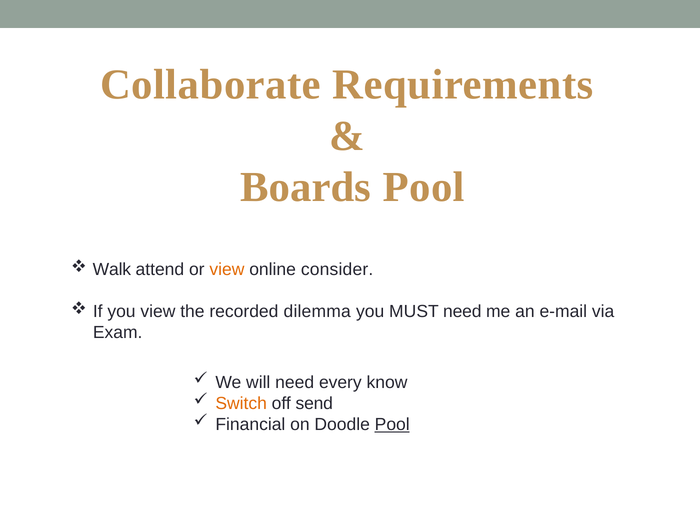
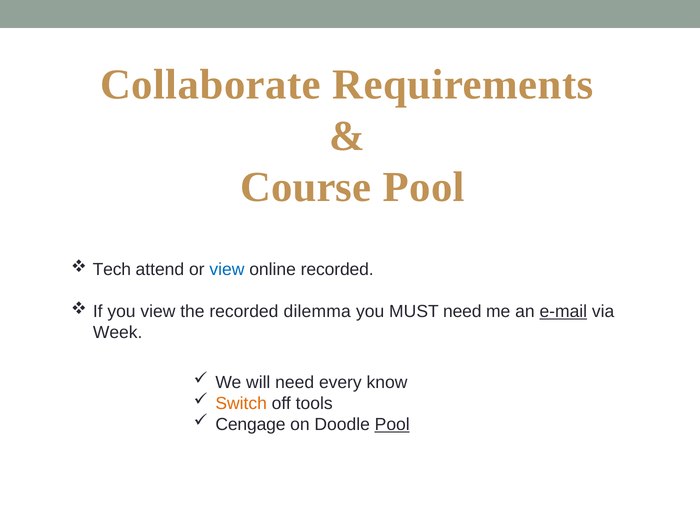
Boards: Boards -> Course
Walk: Walk -> Tech
view at (227, 269) colour: orange -> blue
online consider: consider -> recorded
e-mail underline: none -> present
Exam: Exam -> Week
send: send -> tools
Financial: Financial -> Cengage
